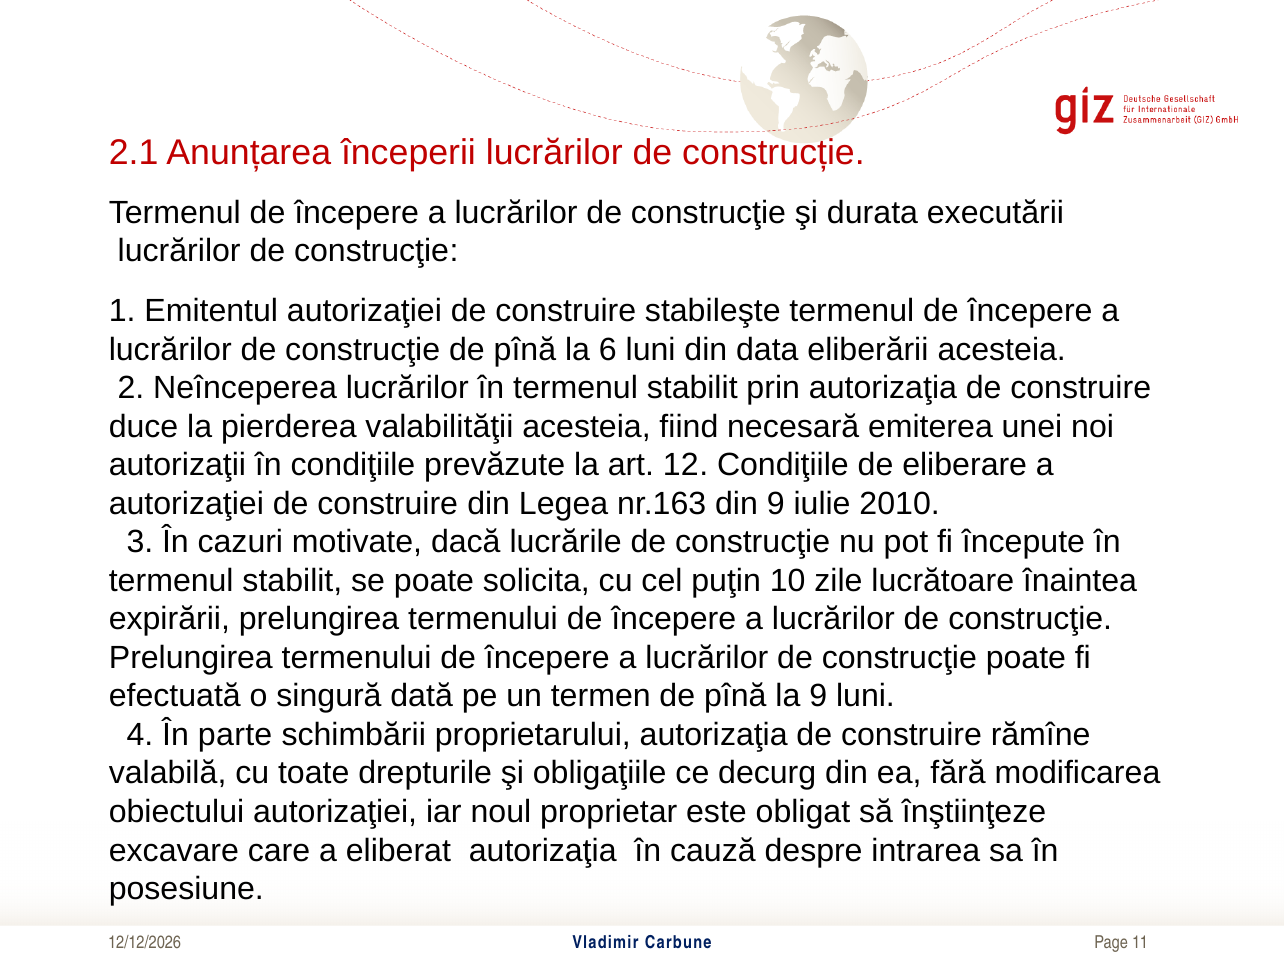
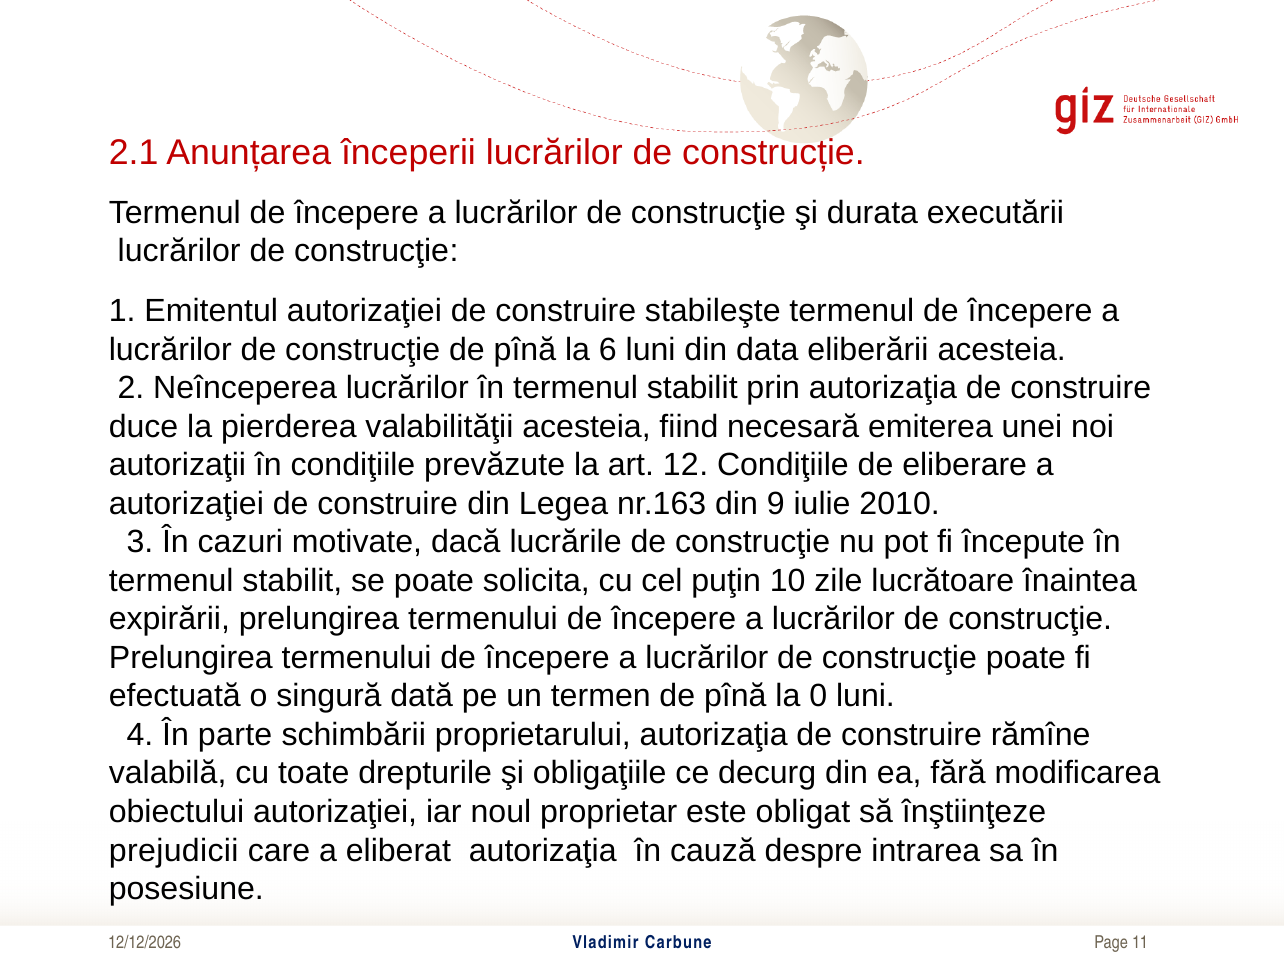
la 9: 9 -> 0
excavare: excavare -> prejudicii
